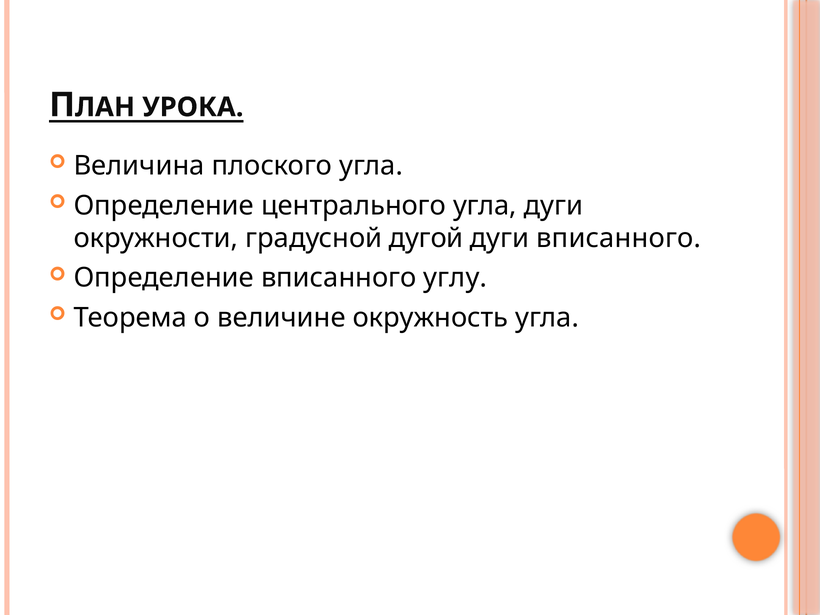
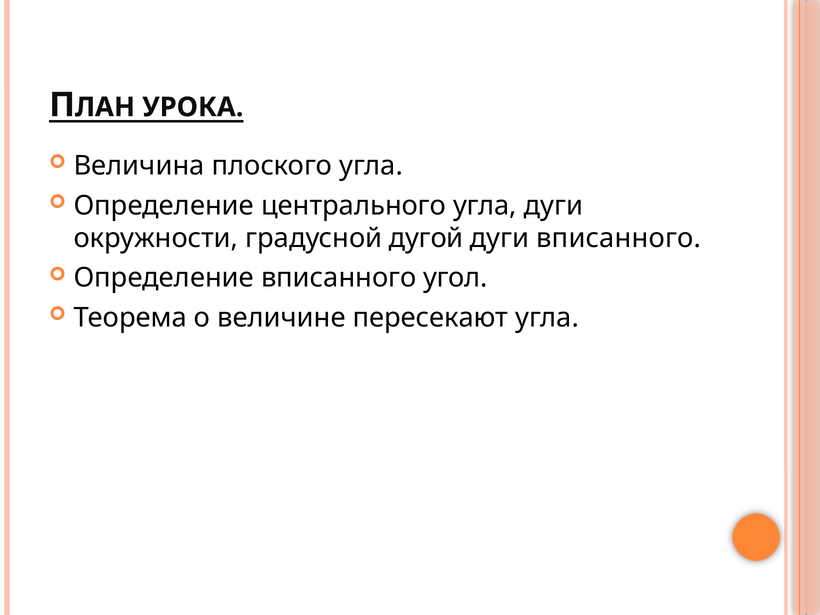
углу: углу -> угол
окружность: окружность -> пересекают
